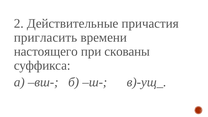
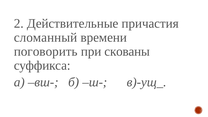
пригласить: пригласить -> сломанный
настоящего: настоящего -> поговорить
